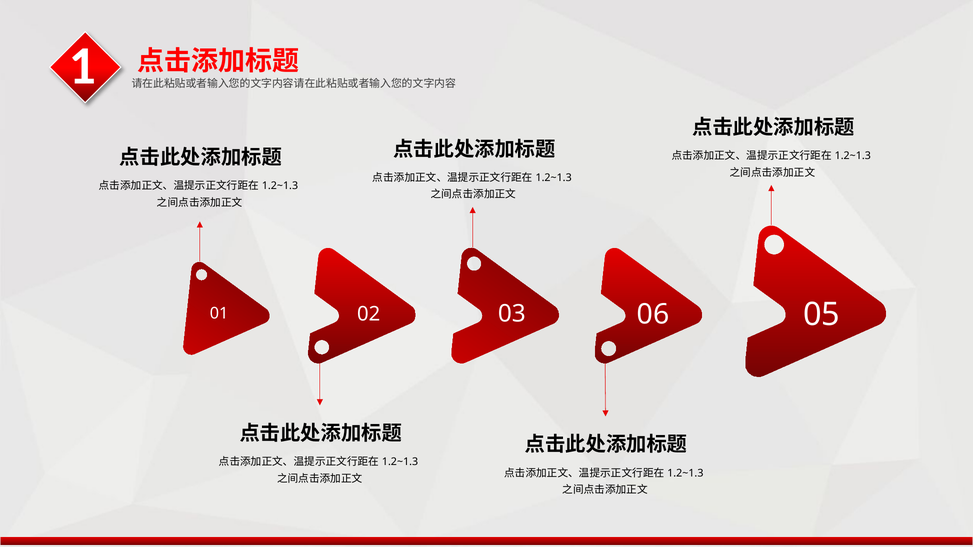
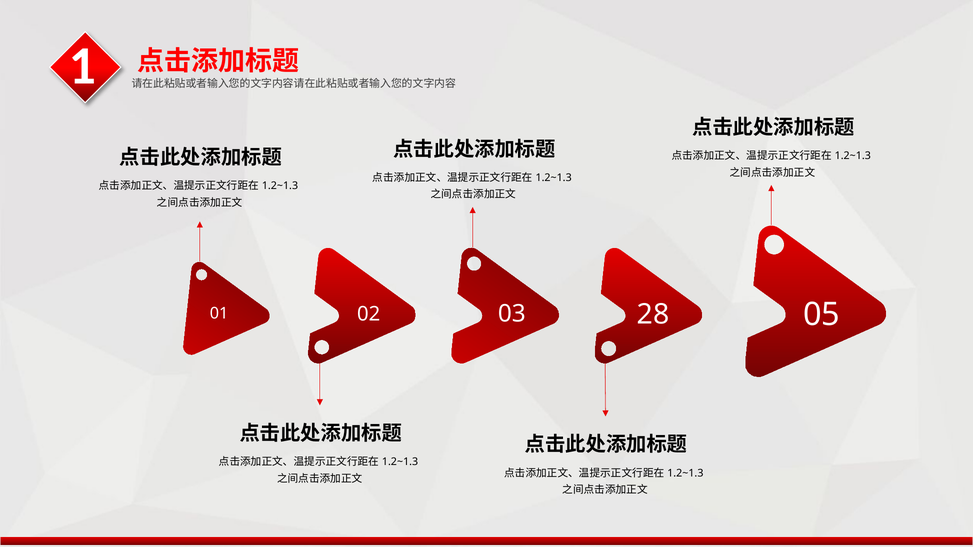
06: 06 -> 28
